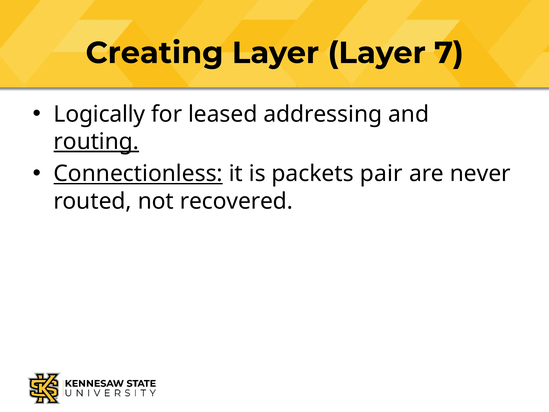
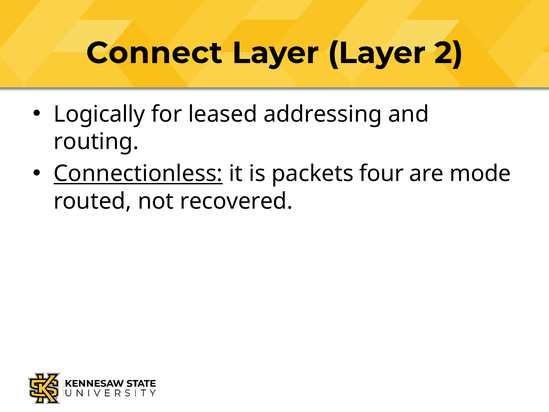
Creating: Creating -> Connect
7: 7 -> 2
routing underline: present -> none
pair: pair -> four
never: never -> mode
